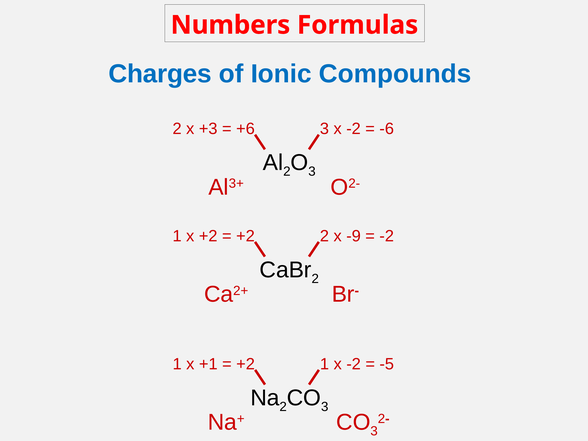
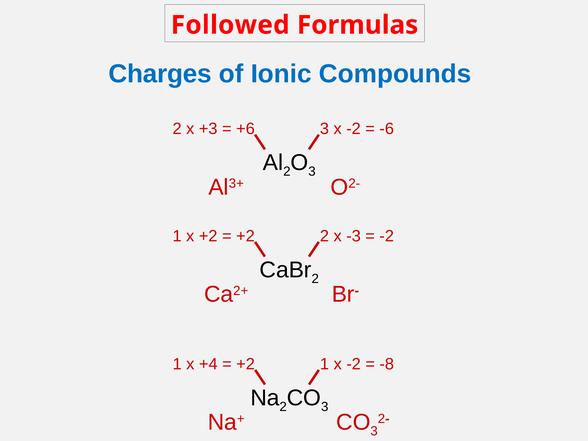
Numbers: Numbers -> Followed
-9: -9 -> -3
+1: +1 -> +4
-5: -5 -> -8
